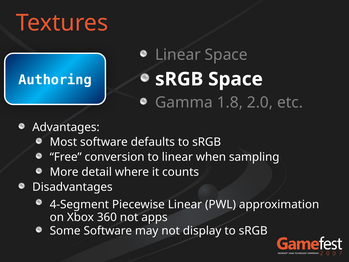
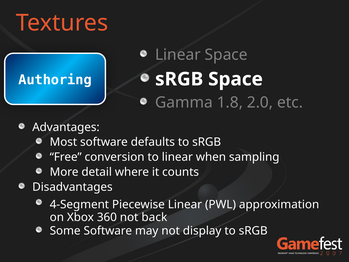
apps: apps -> back
